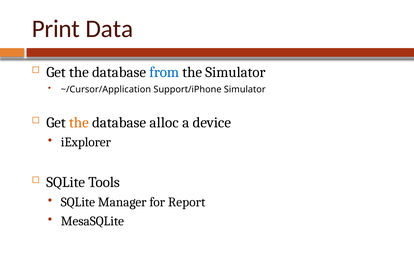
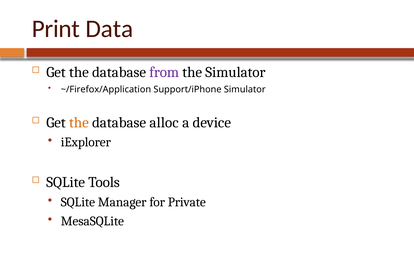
from colour: blue -> purple
~/Cursor/Application: ~/Cursor/Application -> ~/Firefox/Application
Report: Report -> Private
